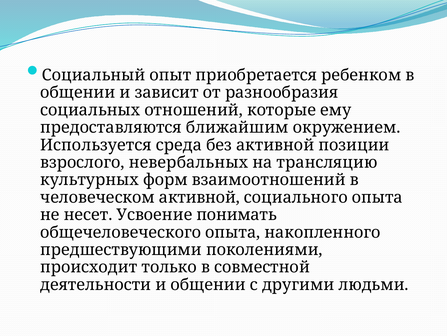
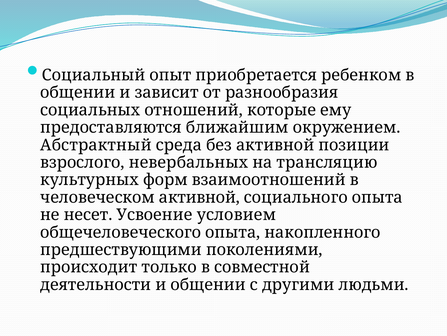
Используется: Используется -> Абстрактный
понимать: понимать -> условием
